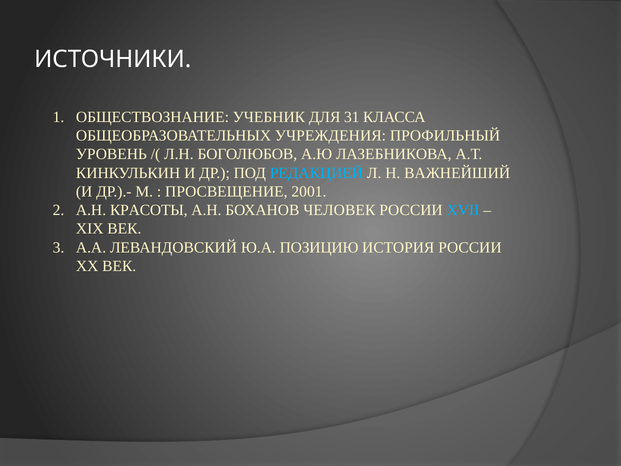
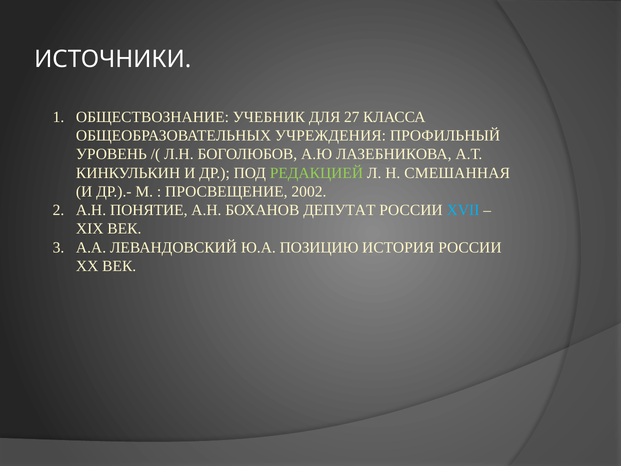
31: 31 -> 27
РЕДАКЦИЕЙ colour: light blue -> light green
ВАЖНЕЙШИЙ: ВАЖНЕЙШИЙ -> СМЕШАННАЯ
2001: 2001 -> 2002
КРАСОТЫ: КРАСОТЫ -> ПОНЯТИЕ
ЧЕЛОВЕК: ЧЕЛОВЕК -> ДЕПУТАТ
